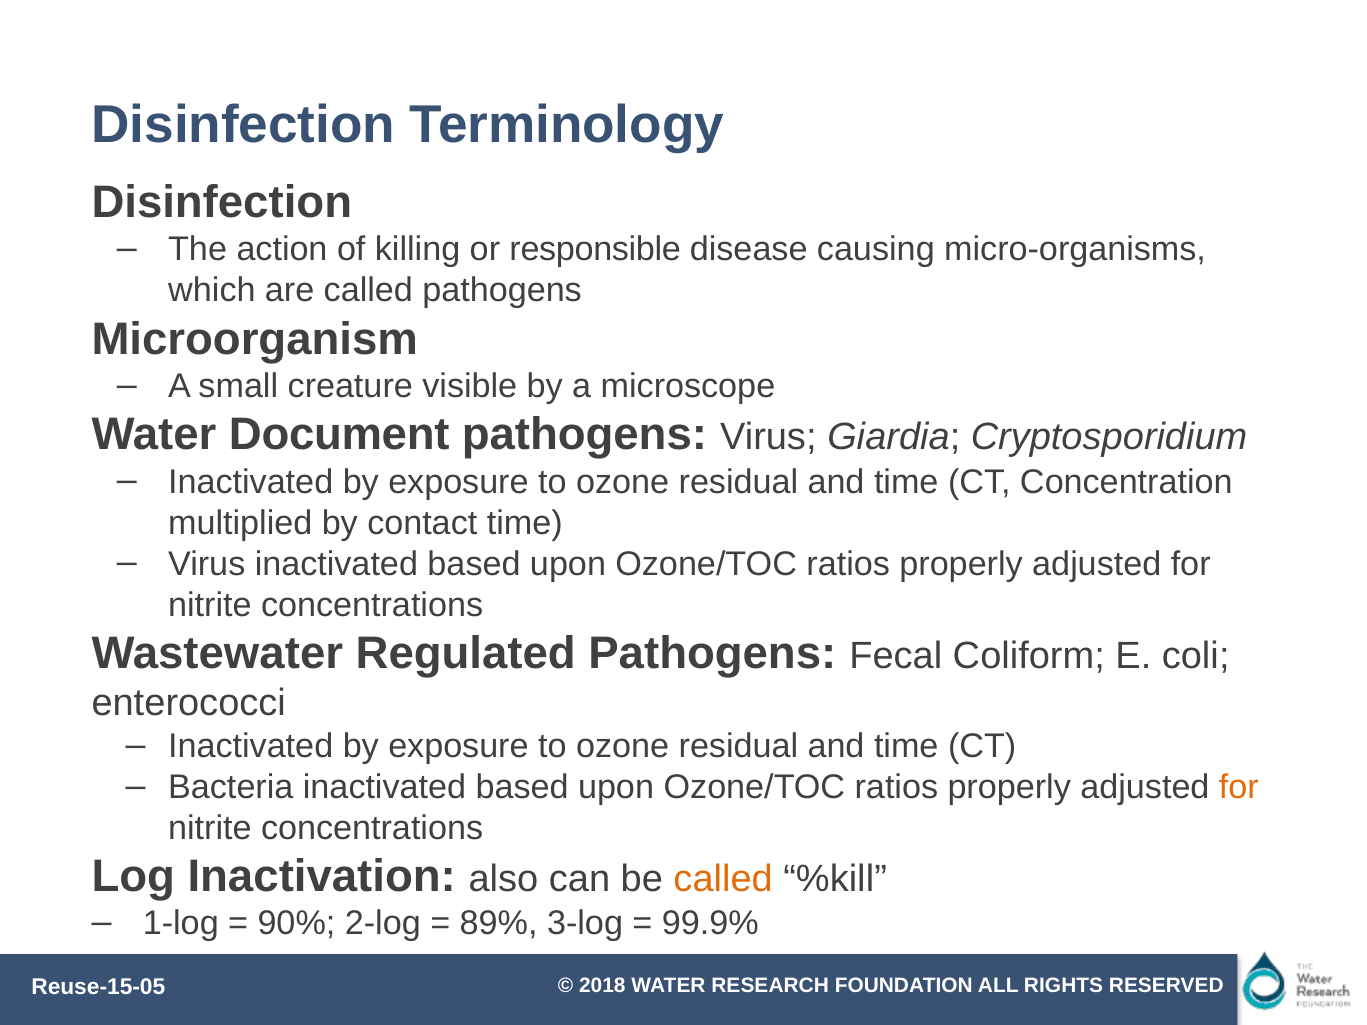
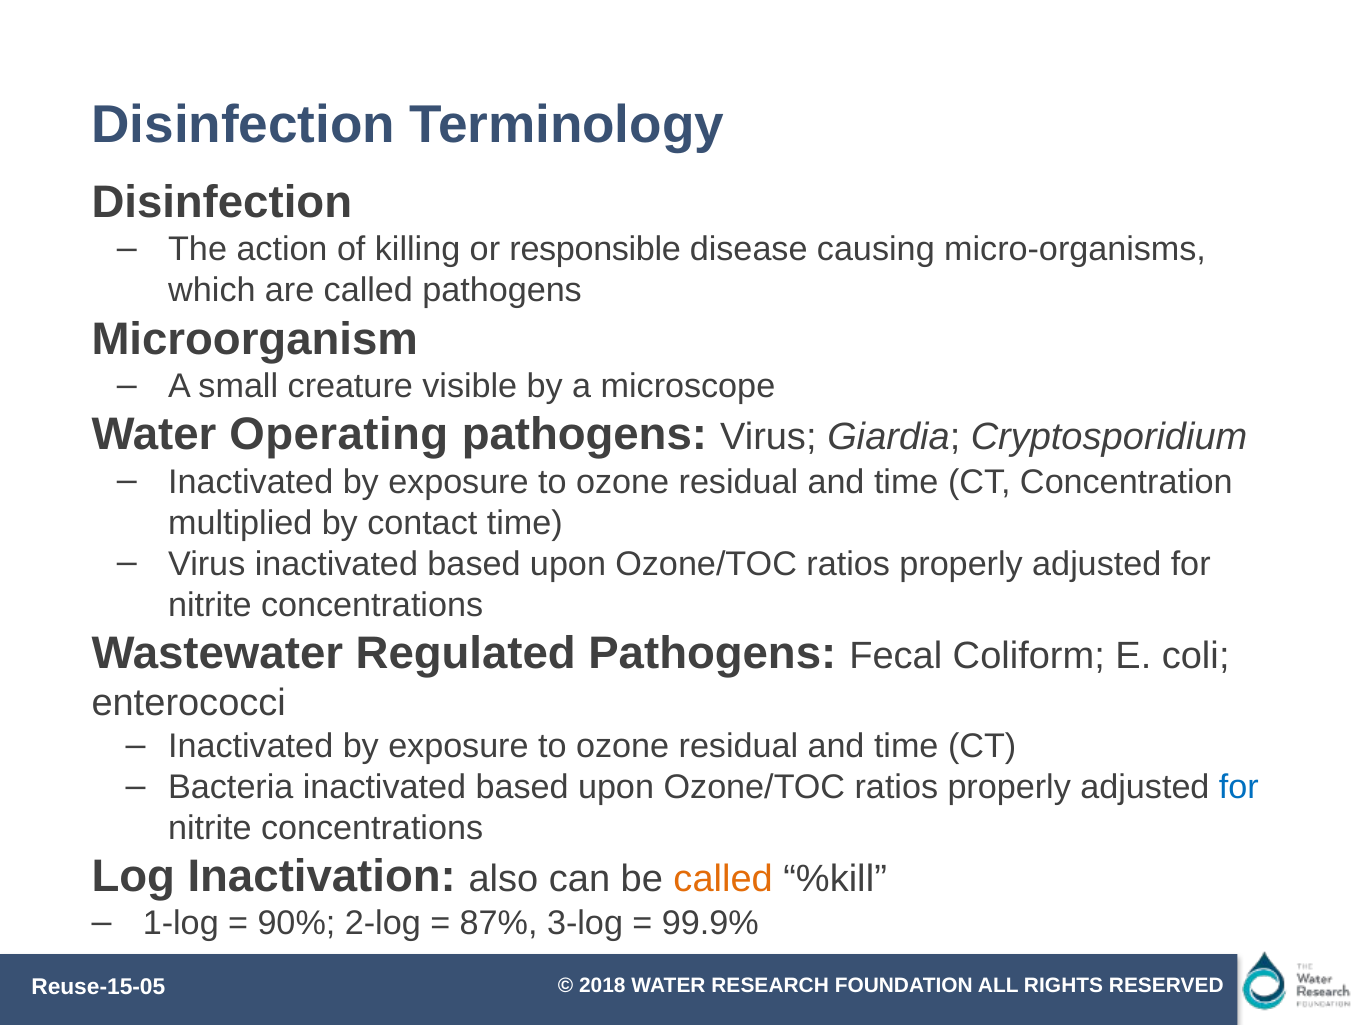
Document: Document -> Operating
for at (1239, 787) colour: orange -> blue
89%: 89% -> 87%
